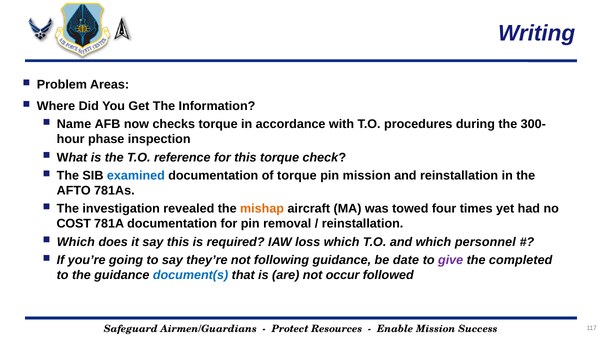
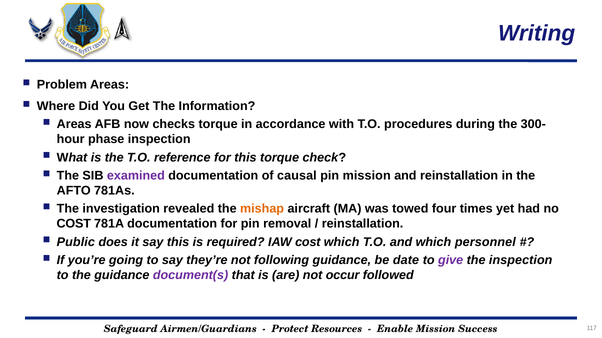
Name at (74, 124): Name -> Areas
examined colour: blue -> purple
of torque: torque -> causal
Which at (76, 242): Which -> Public
IAW loss: loss -> cost
the completed: completed -> inspection
document(s colour: blue -> purple
